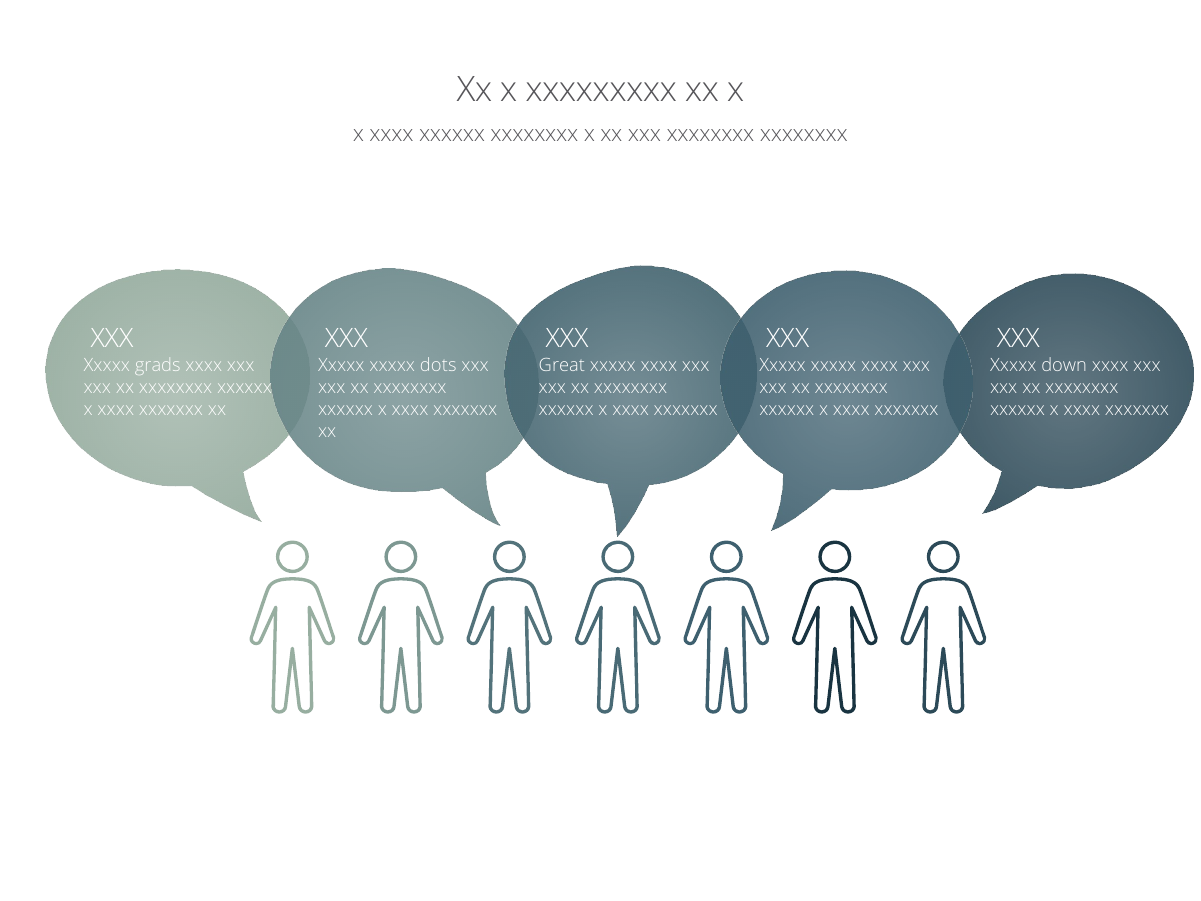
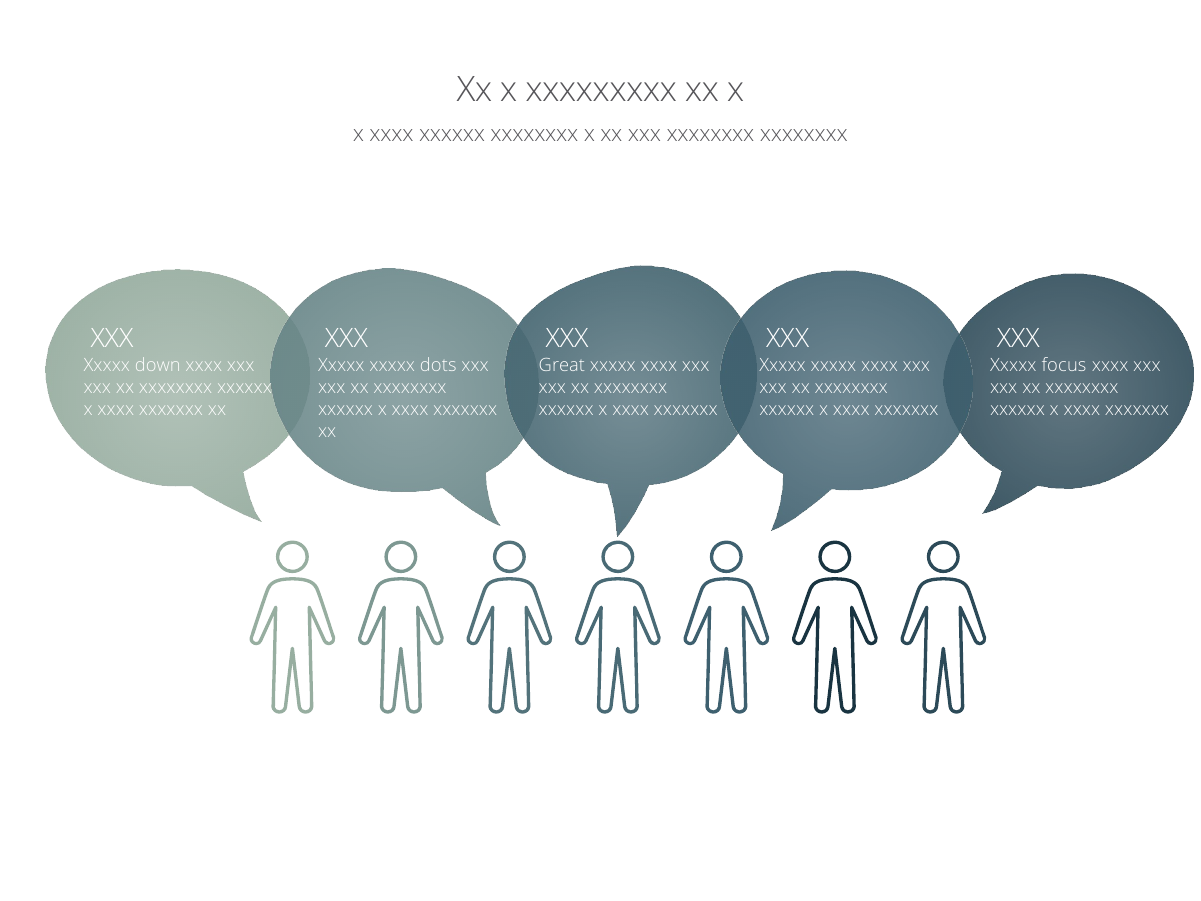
grads: grads -> down
down: down -> focus
